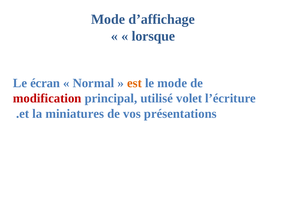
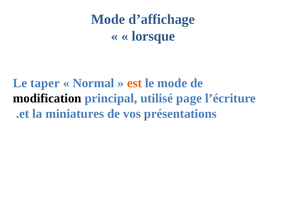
écran: écran -> taper
modification colour: red -> black
volet: volet -> page
